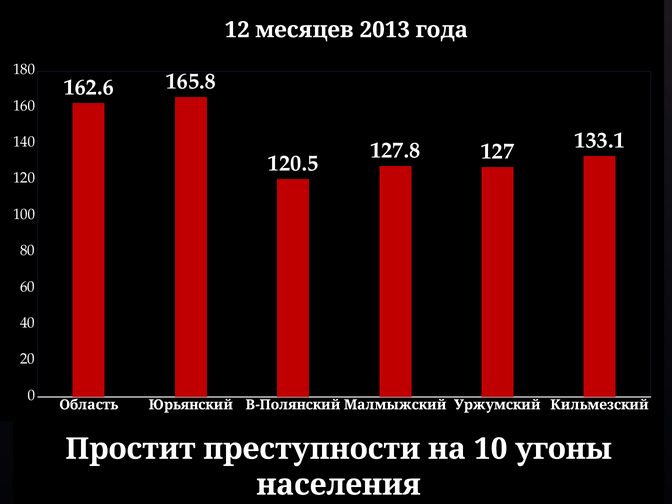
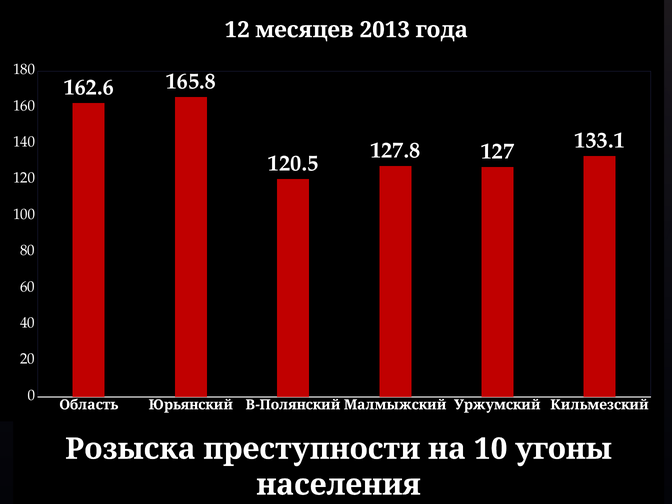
Простит: Простит -> Розыска
